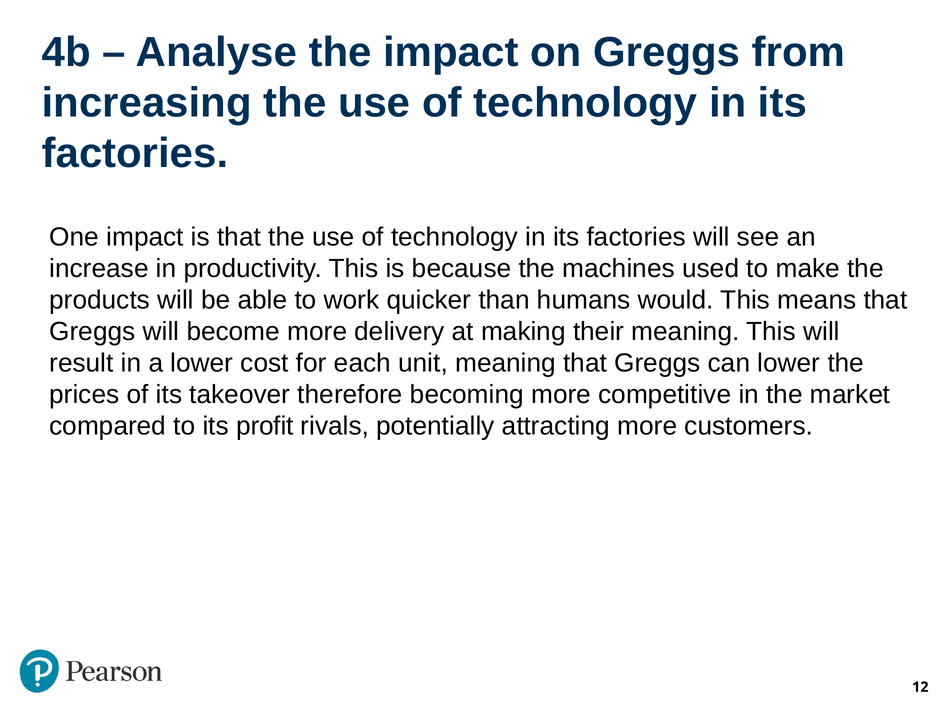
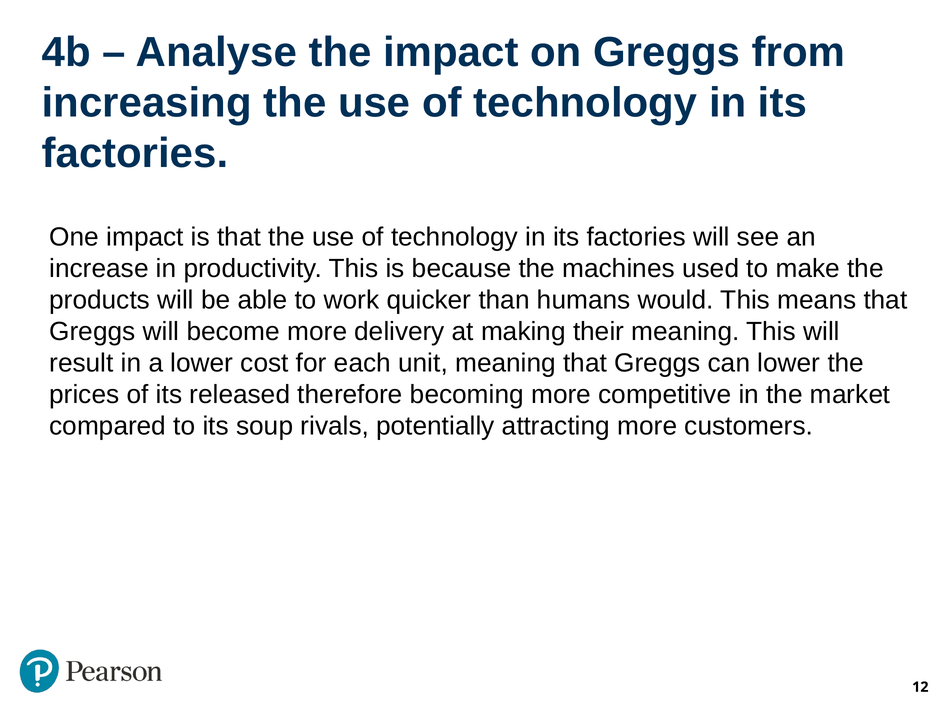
takeover: takeover -> released
profit: profit -> soup
